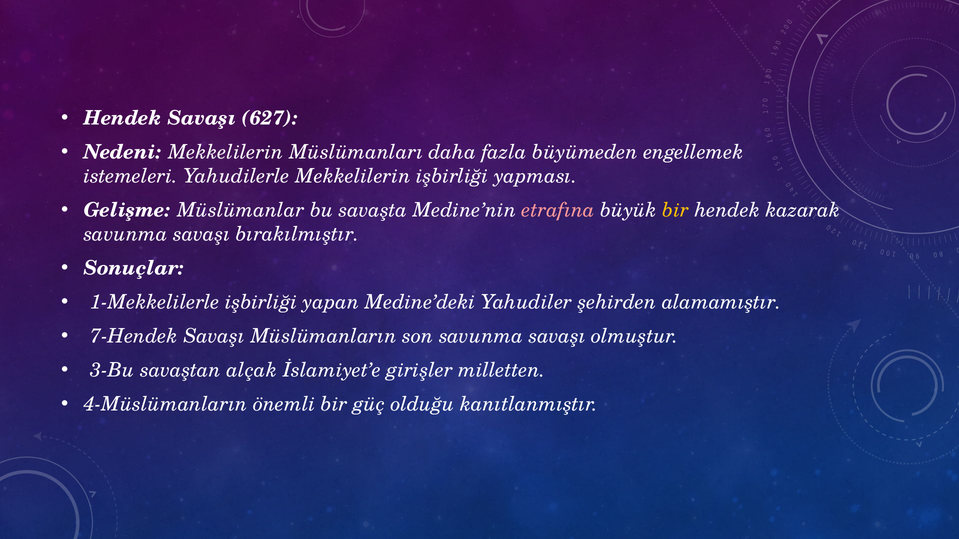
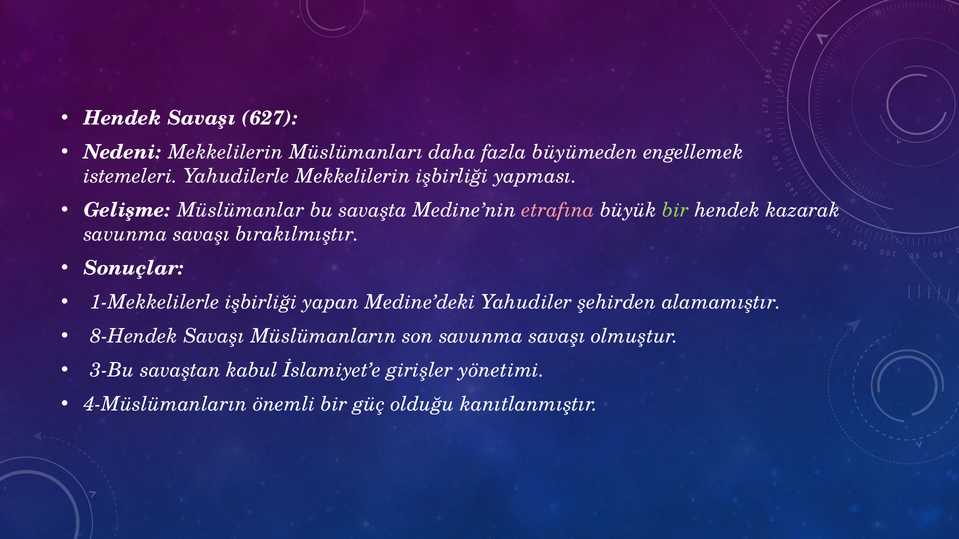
bir at (676, 210) colour: yellow -> light green
7-Hendek: 7-Hendek -> 8-Hendek
alçak: alçak -> kabul
milletten: milletten -> yönetimi
